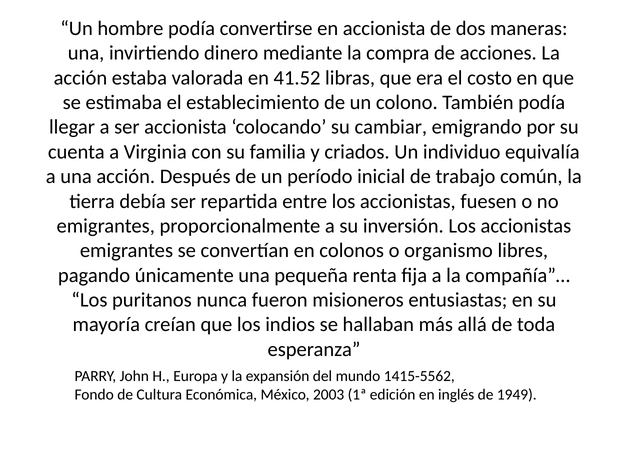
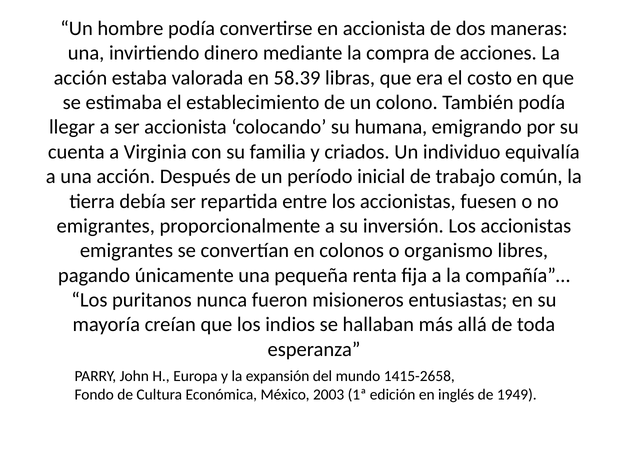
41.52: 41.52 -> 58.39
cambiar: cambiar -> humana
1415-5562: 1415-5562 -> 1415-2658
